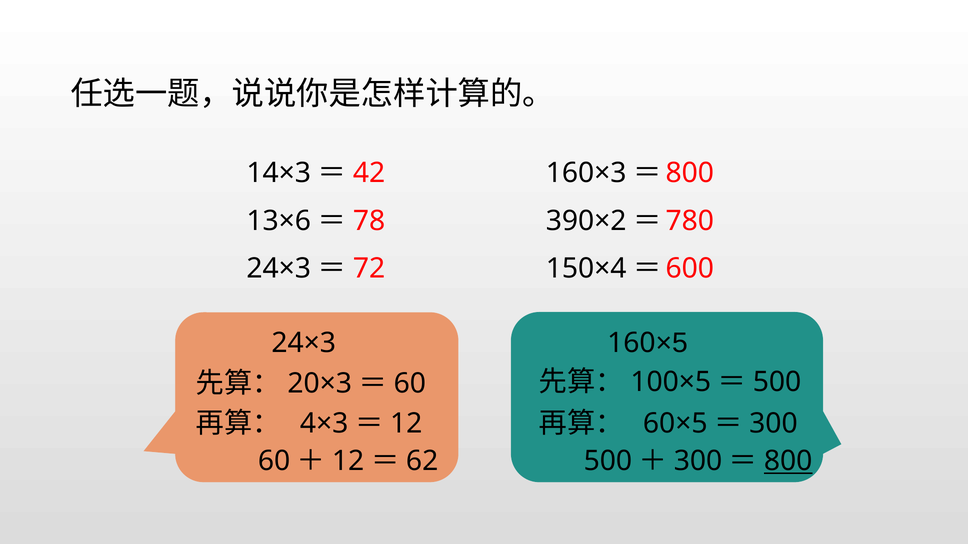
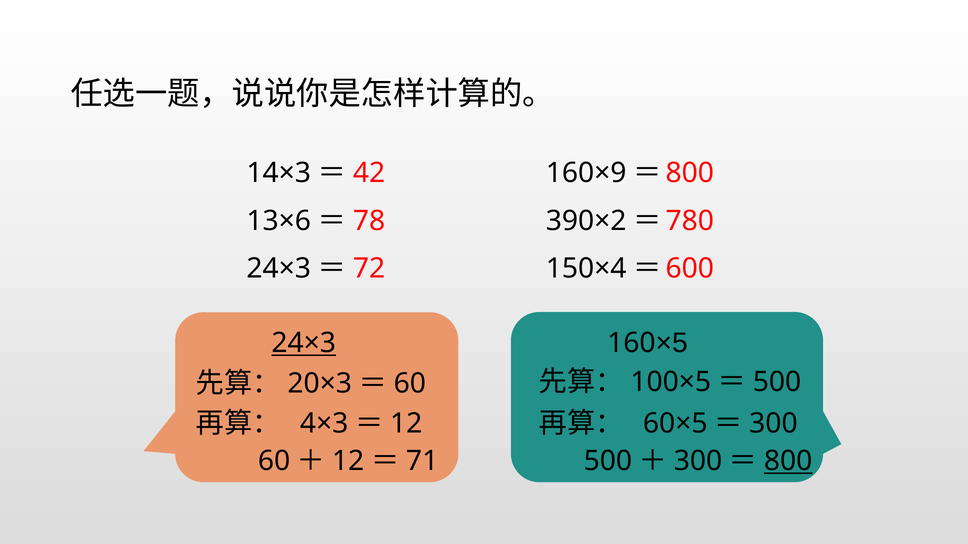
160×3: 160×3 -> 160×9
24×3 at (304, 343) underline: none -> present
62: 62 -> 71
